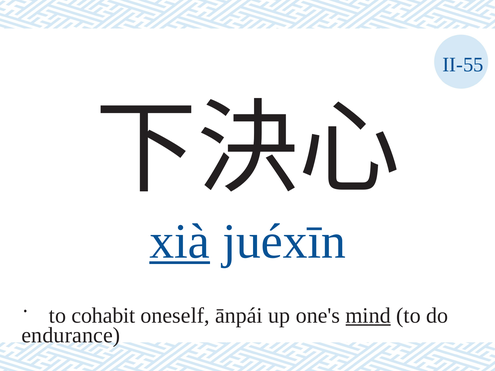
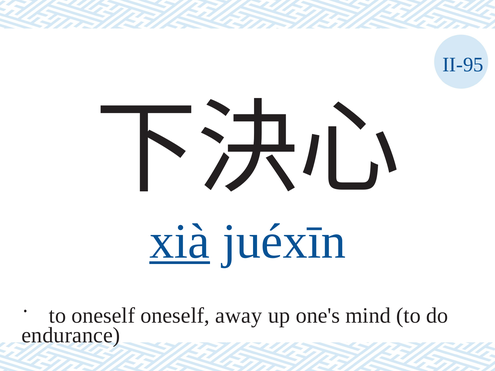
II-55: II-55 -> II-95
to cohabit: cohabit -> oneself
ānpái: ānpái -> away
mind underline: present -> none
